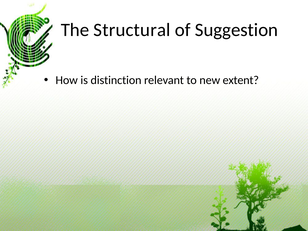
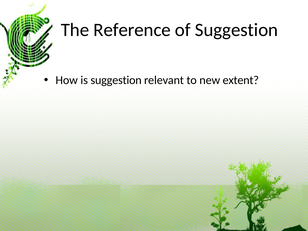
Structural: Structural -> Reference
is distinction: distinction -> suggestion
